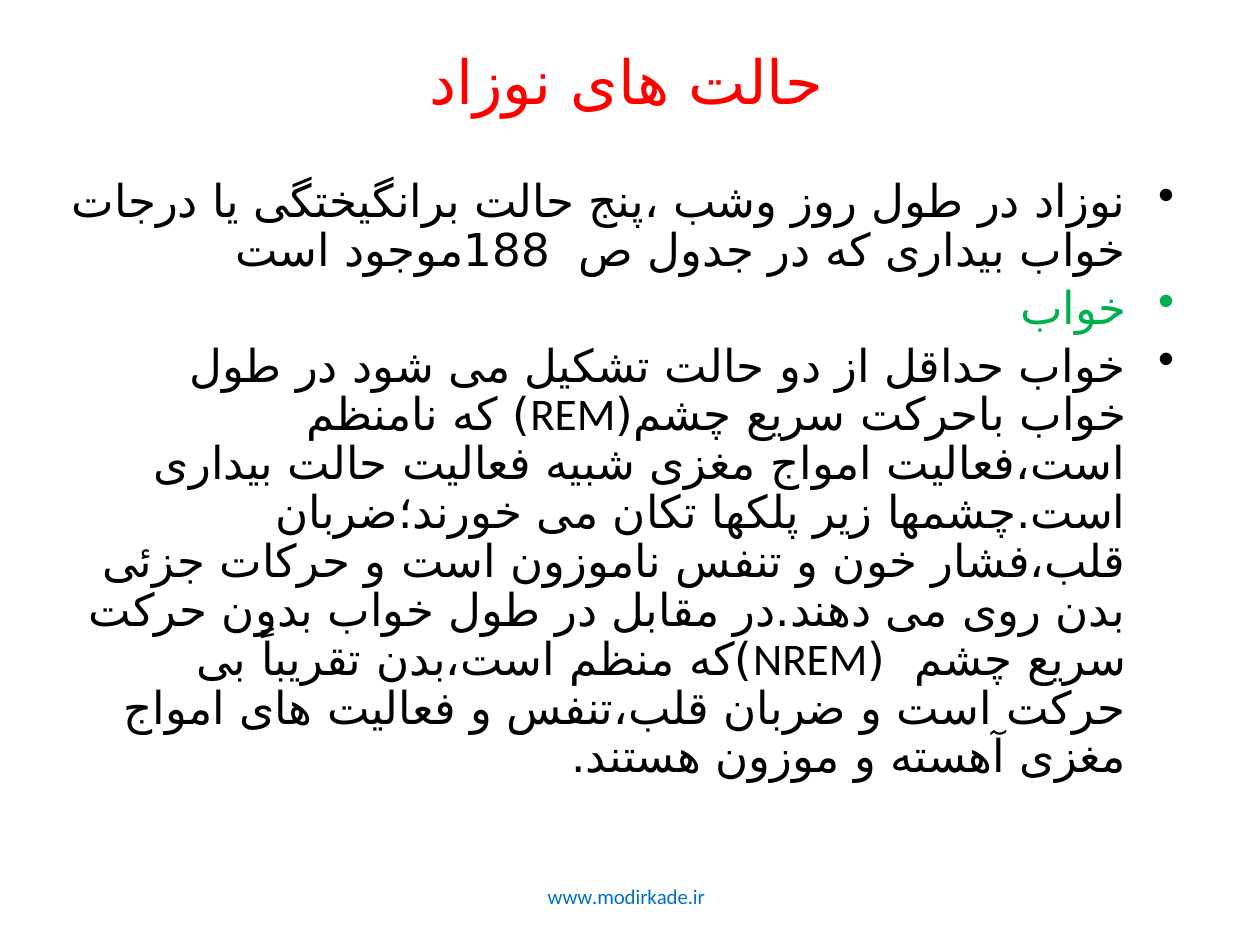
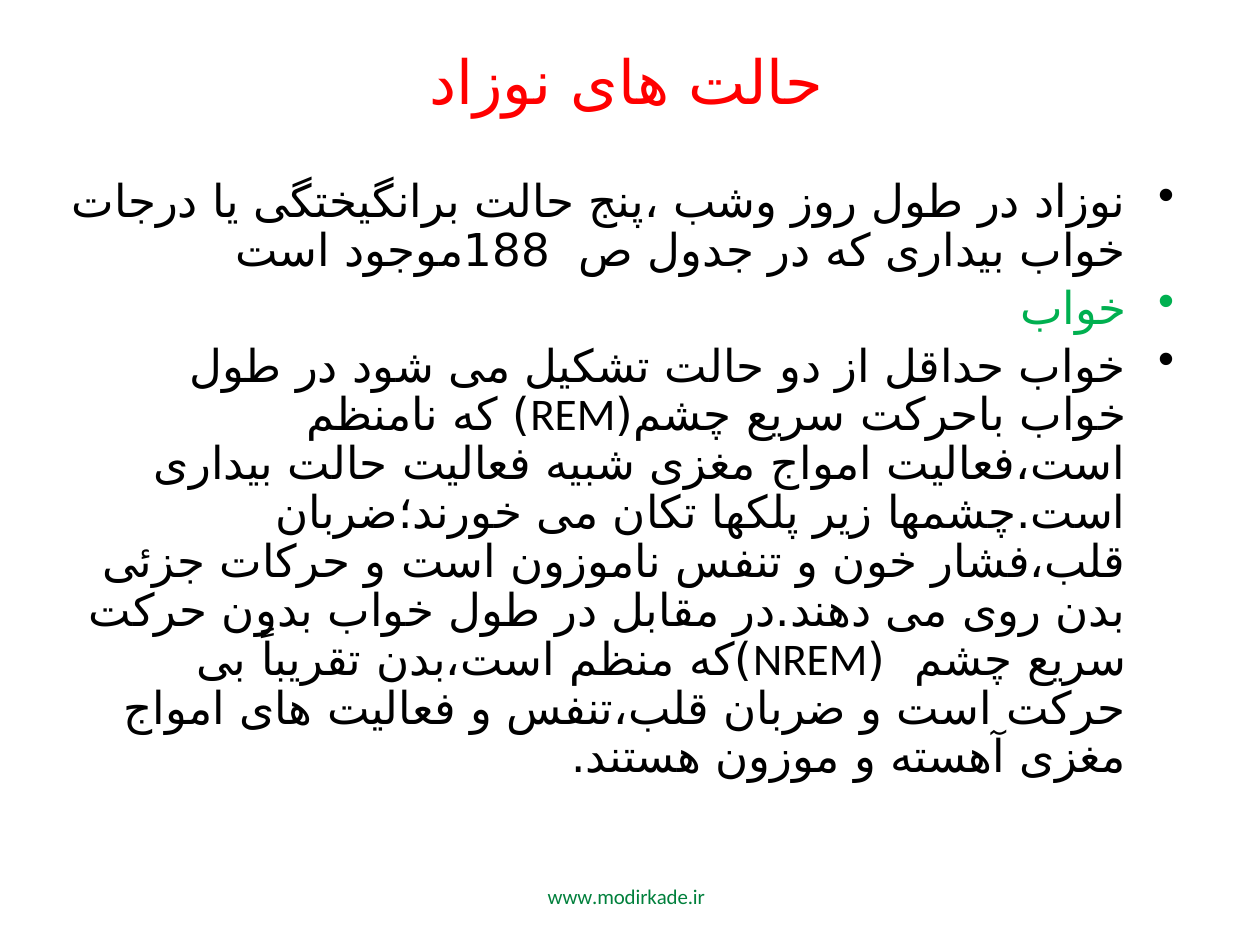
www.modirkade.ir colour: blue -> green
